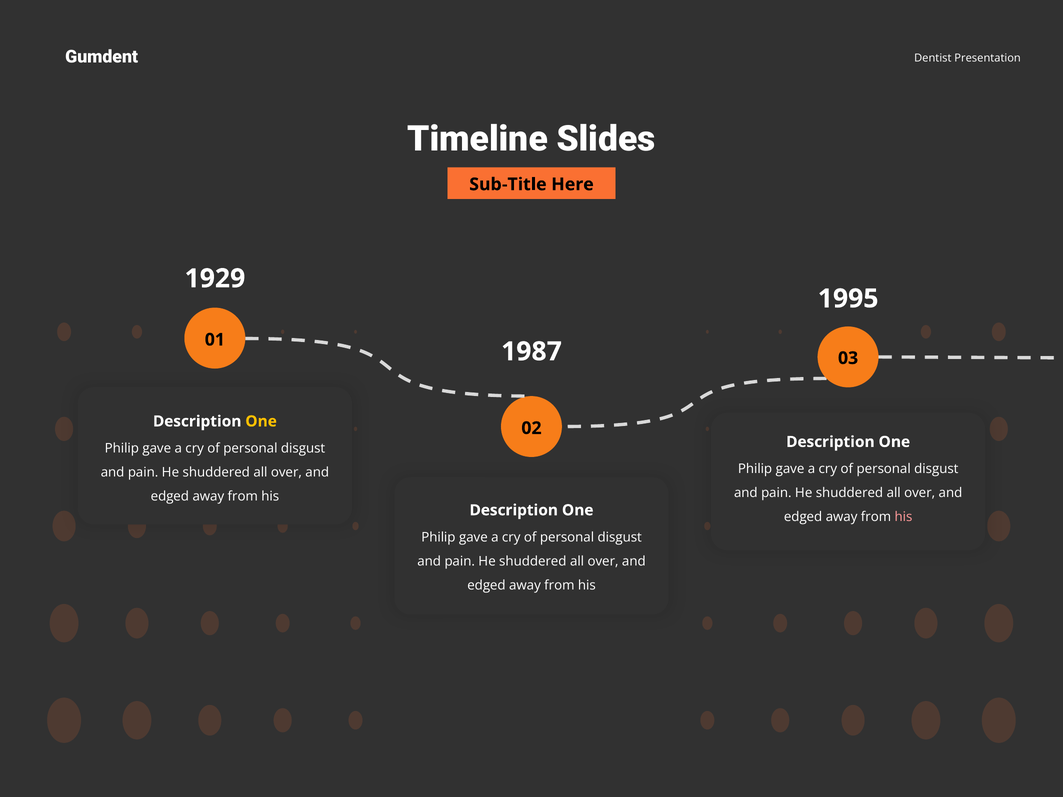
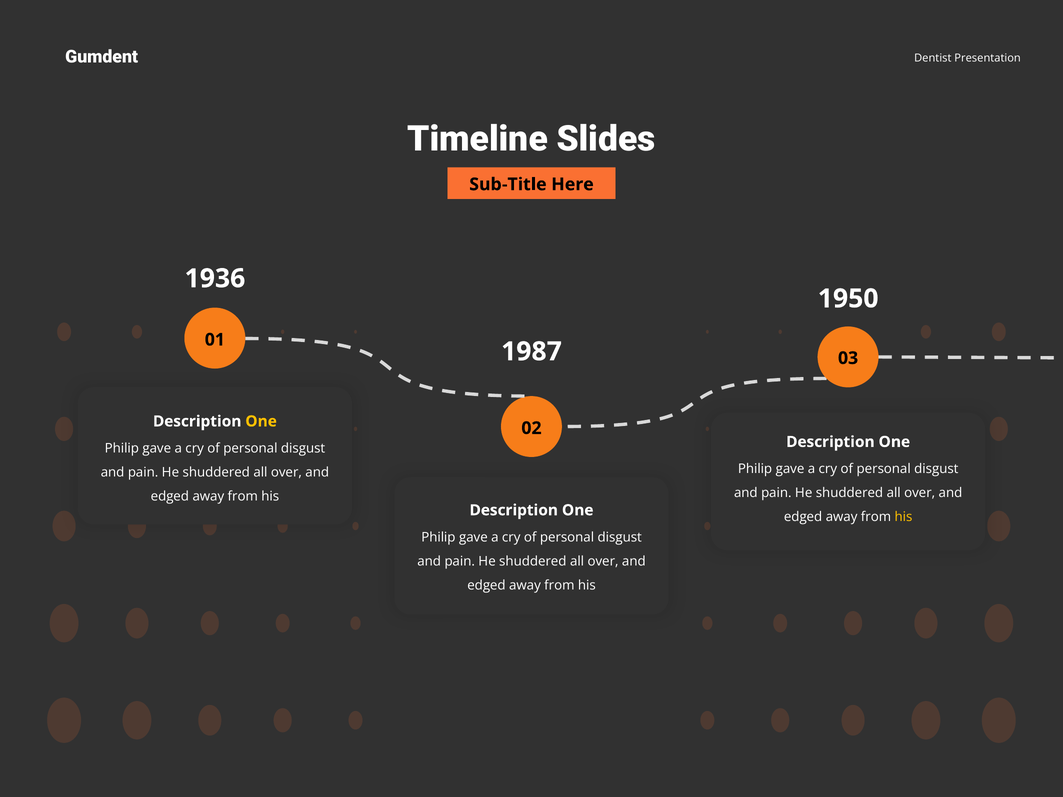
1929: 1929 -> 1936
1995: 1995 -> 1950
his at (903, 517) colour: pink -> yellow
